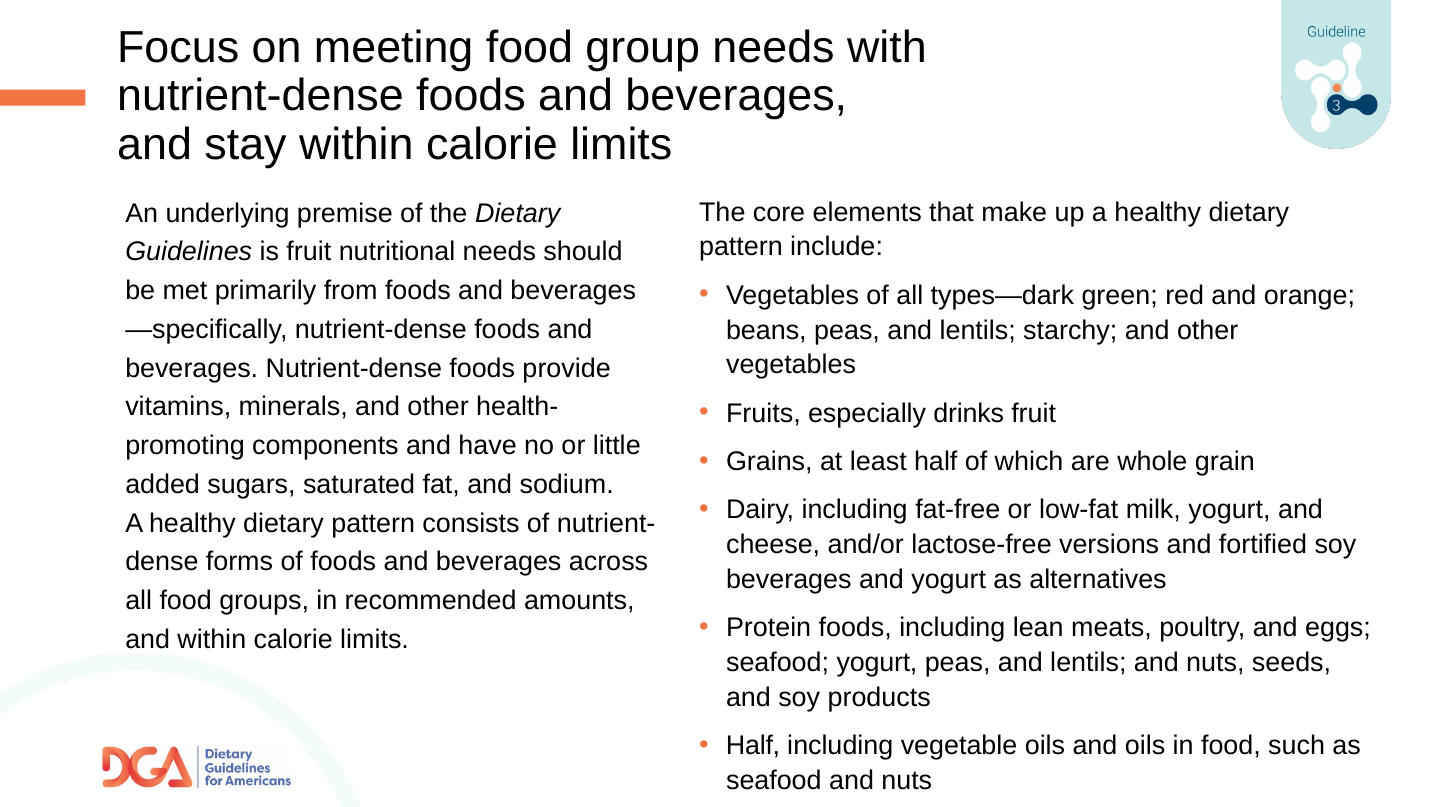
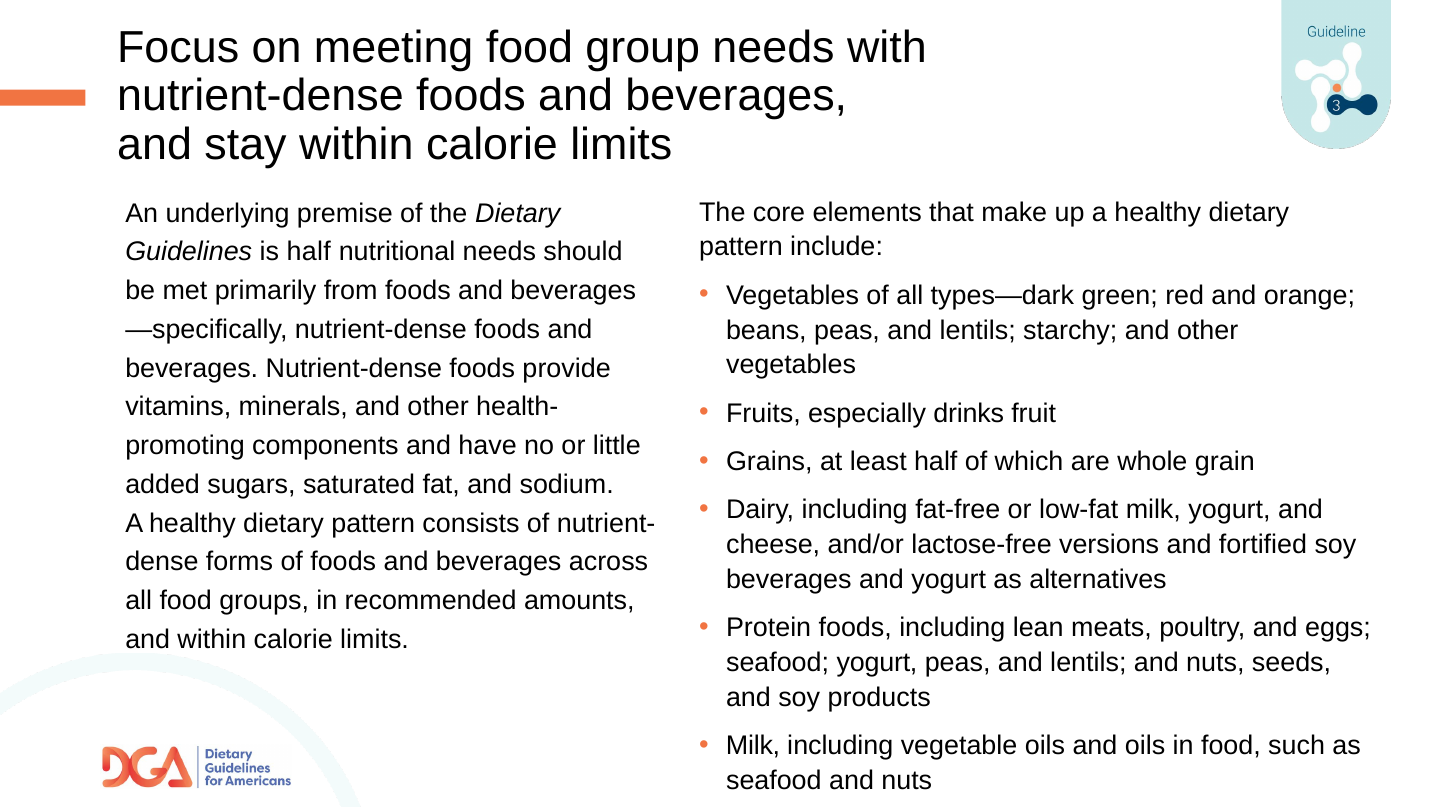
is fruit: fruit -> half
Half at (753, 746): Half -> Milk
